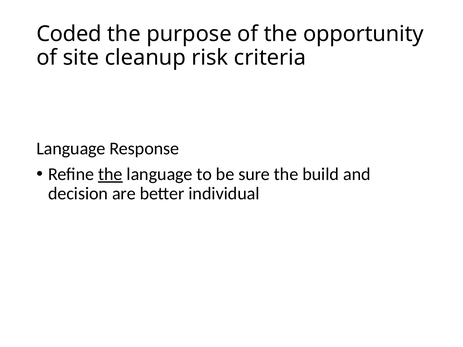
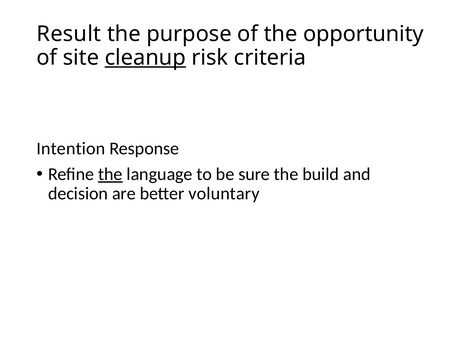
Coded: Coded -> Result
cleanup underline: none -> present
Language at (71, 149): Language -> Intention
individual: individual -> voluntary
